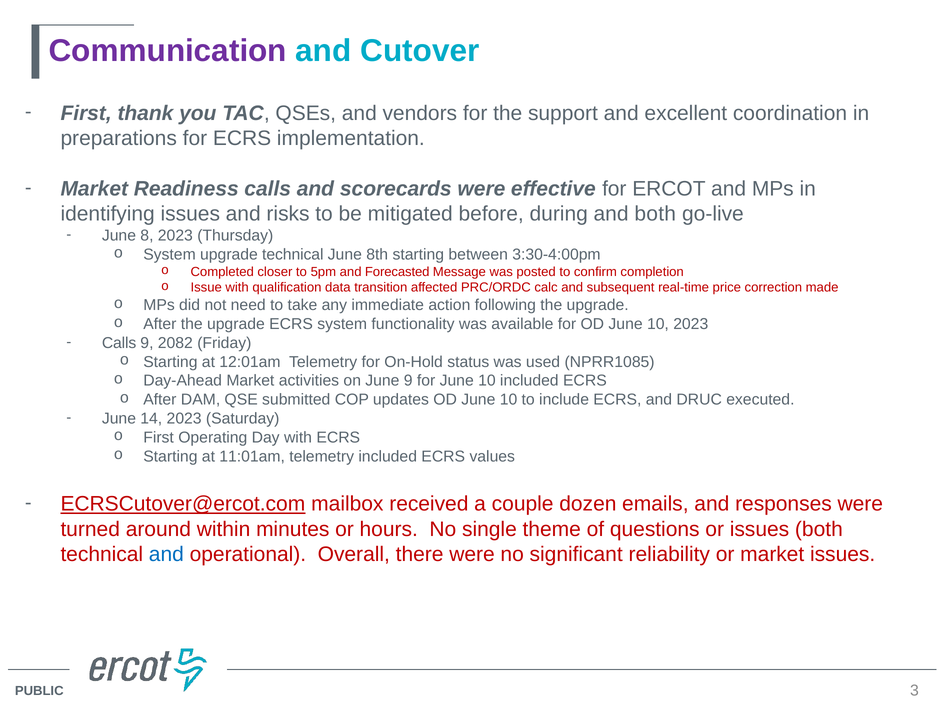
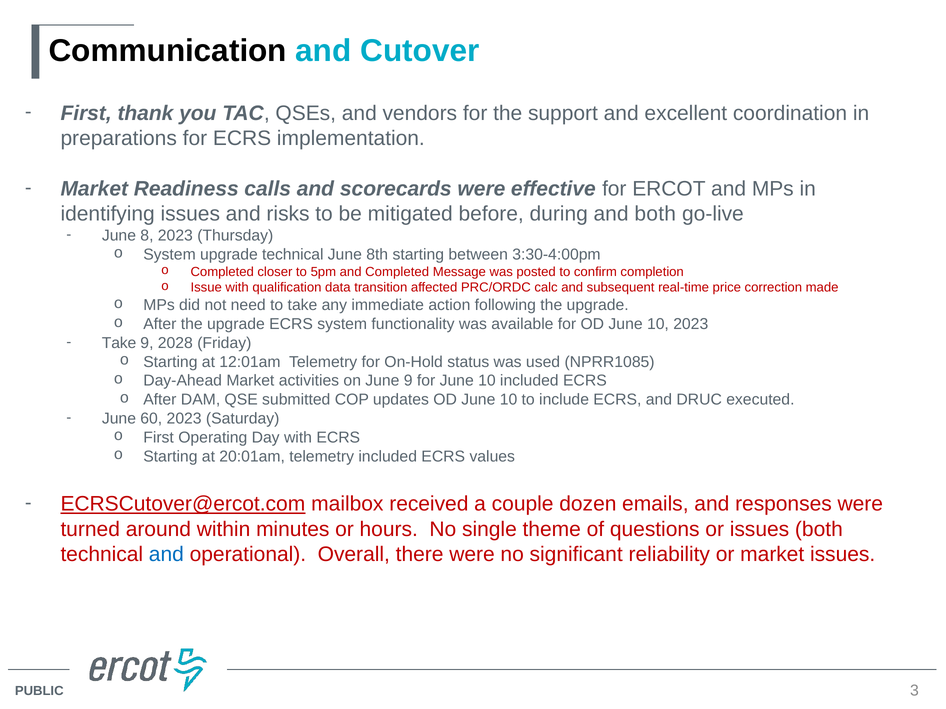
Communication colour: purple -> black
and Forecasted: Forecasted -> Completed
Calls at (119, 343): Calls -> Take
2082: 2082 -> 2028
14: 14 -> 60
11:01am: 11:01am -> 20:01am
